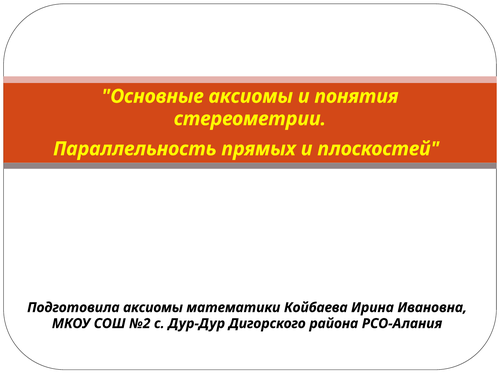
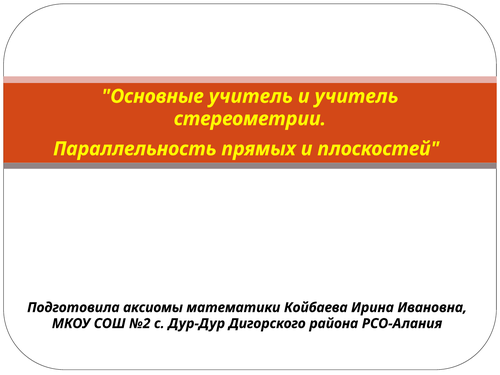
Основные аксиомы: аксиомы -> учитель
и понятия: понятия -> учитель
